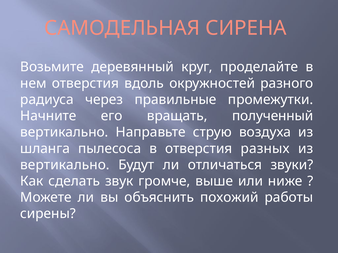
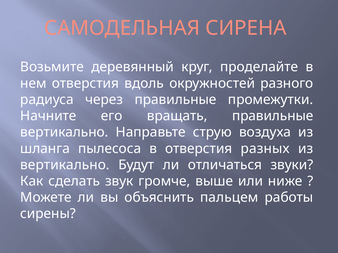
вращать полученный: полученный -> правильные
похожий: похожий -> пальцем
